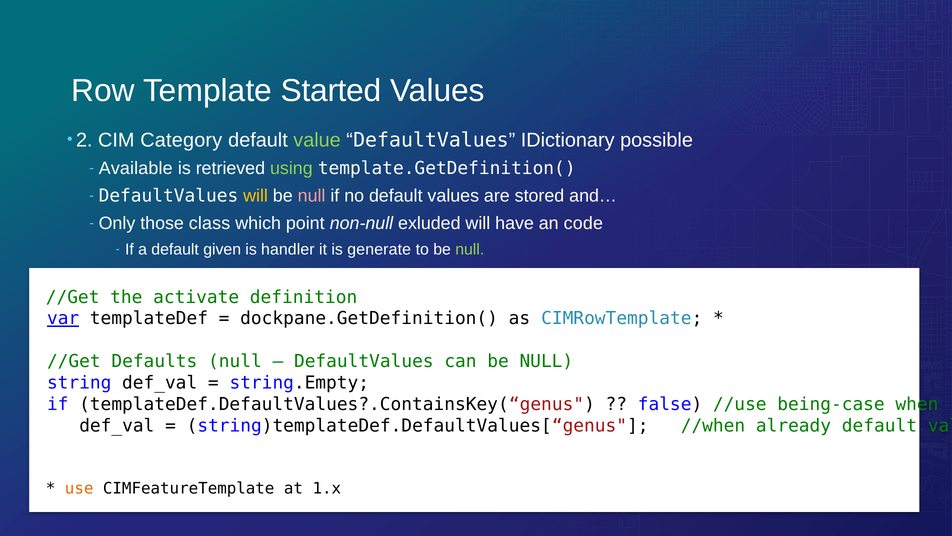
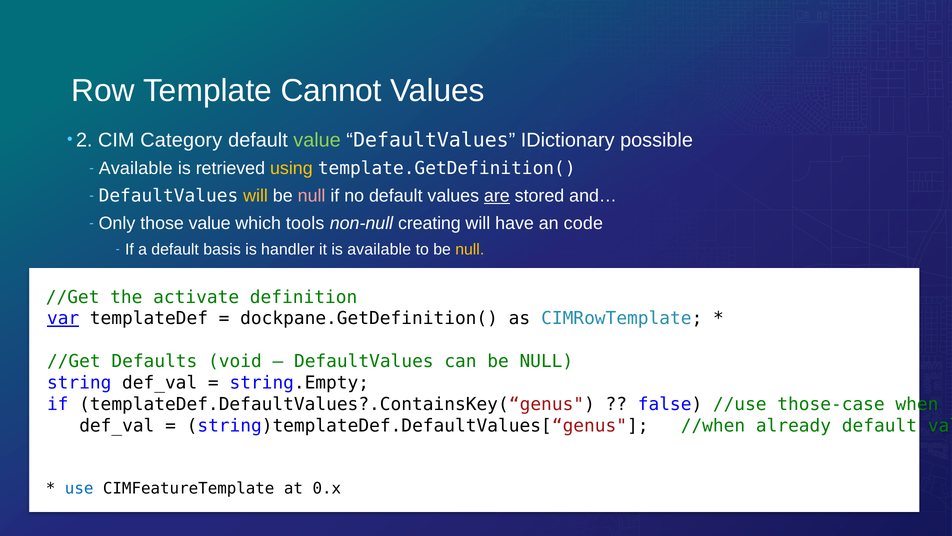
Started: Started -> Cannot
using colour: light green -> yellow
are underline: none -> present
those class: class -> value
point: point -> tools
exluded: exluded -> creating
given: given -> basis
is generate: generate -> available
null at (470, 249) colour: light green -> yellow
Defaults null: null -> void
being-case: being-case -> those-case
use colour: orange -> blue
1.x: 1.x -> 0.x
